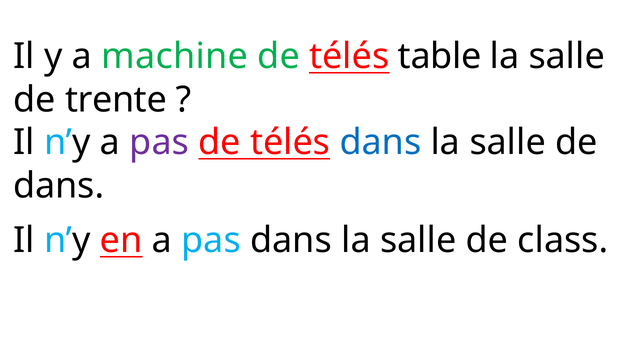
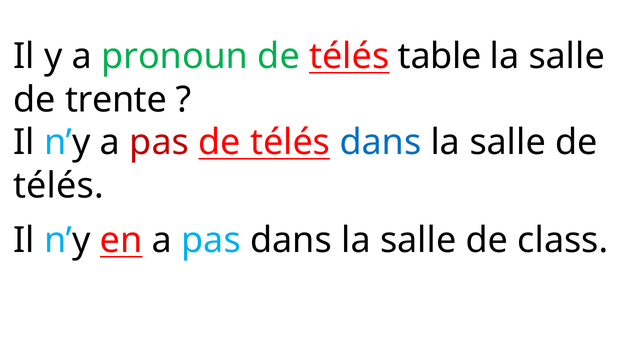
machine: machine -> pronoun
pas at (159, 142) colour: purple -> red
dans at (59, 186): dans -> télés
